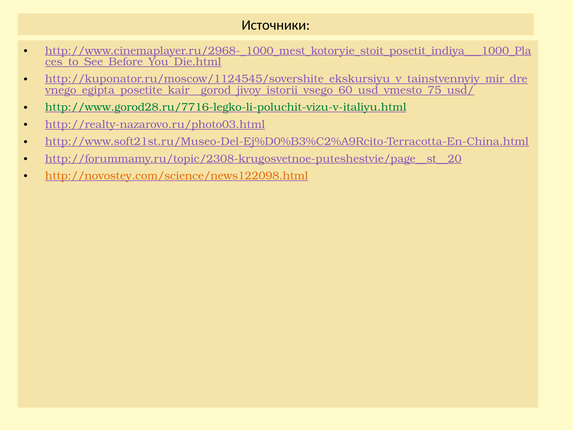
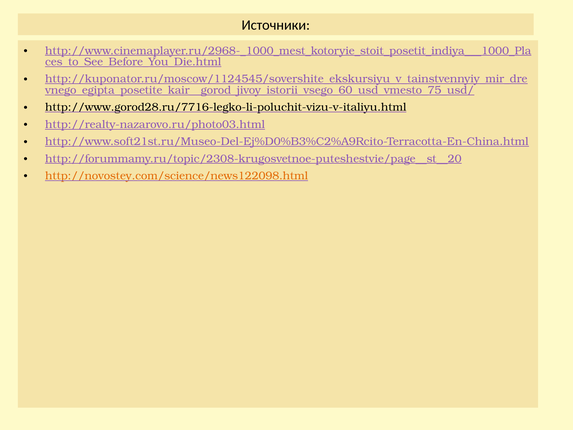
http://www.gorod28.ru/7716-legko-li-poluchit-vizu-v-italiyu.html colour: green -> black
